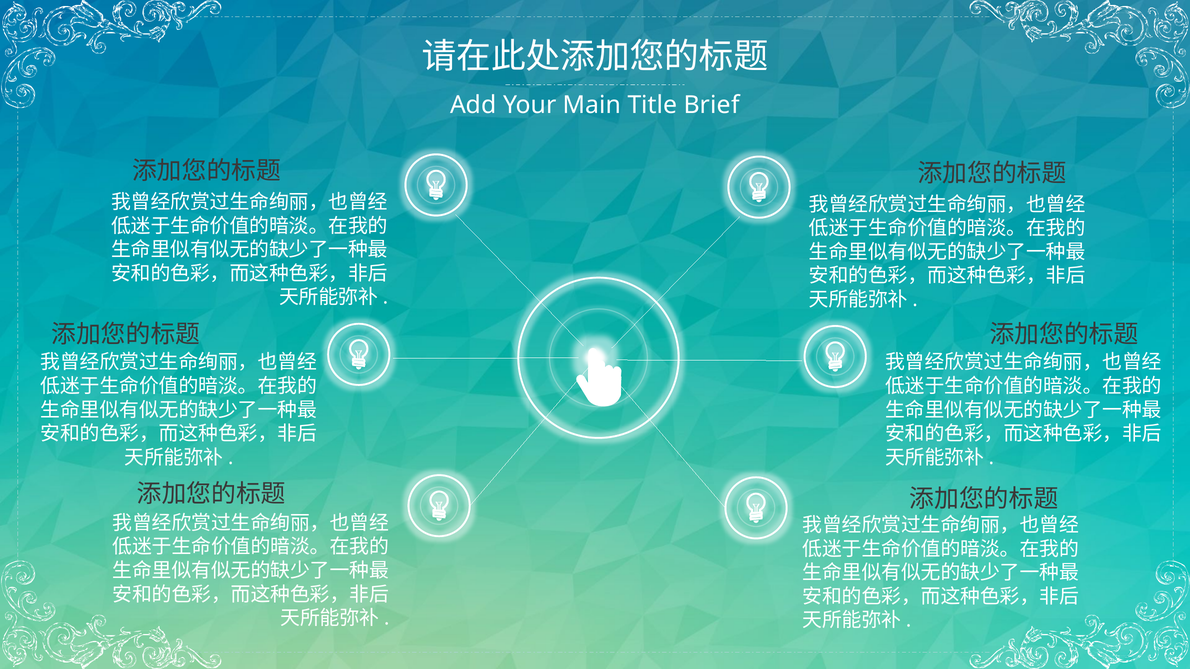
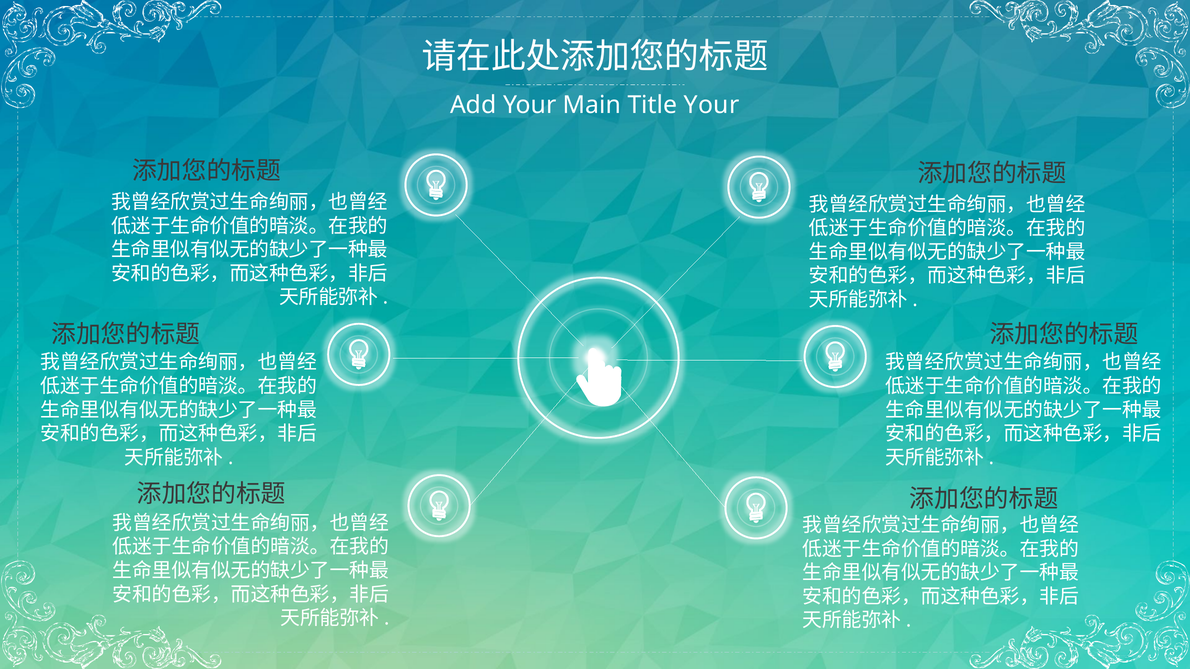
Title Brief: Brief -> Your
